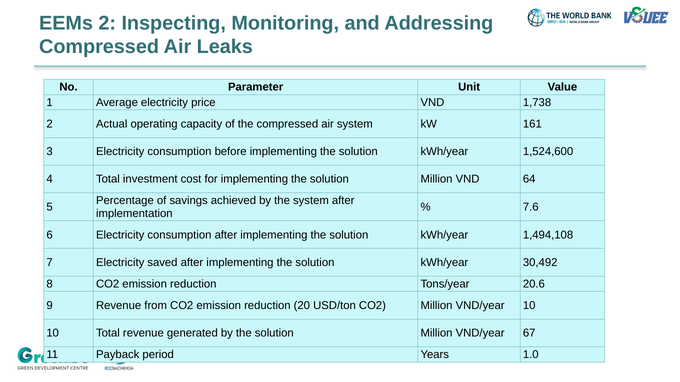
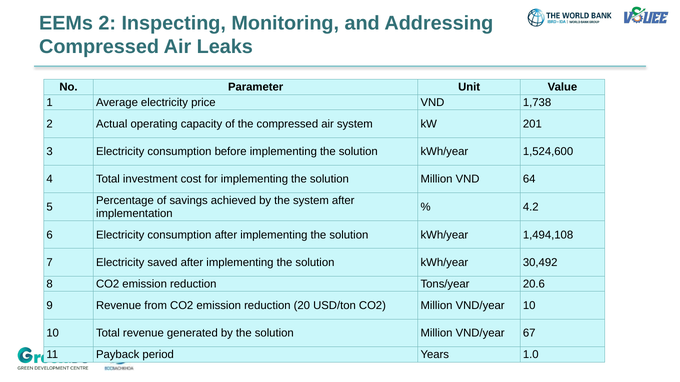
161: 161 -> 201
7.6: 7.6 -> 4.2
